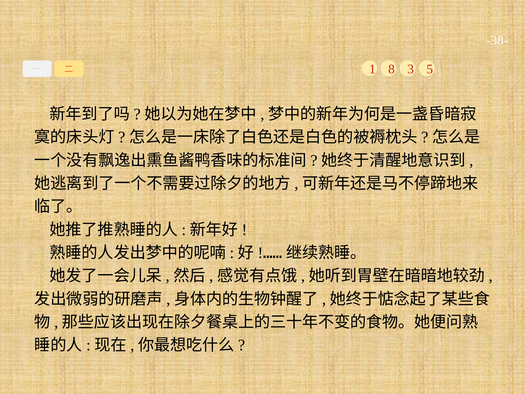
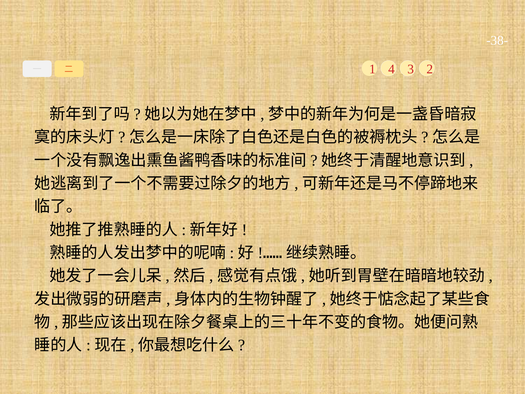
8: 8 -> 4
5: 5 -> 2
